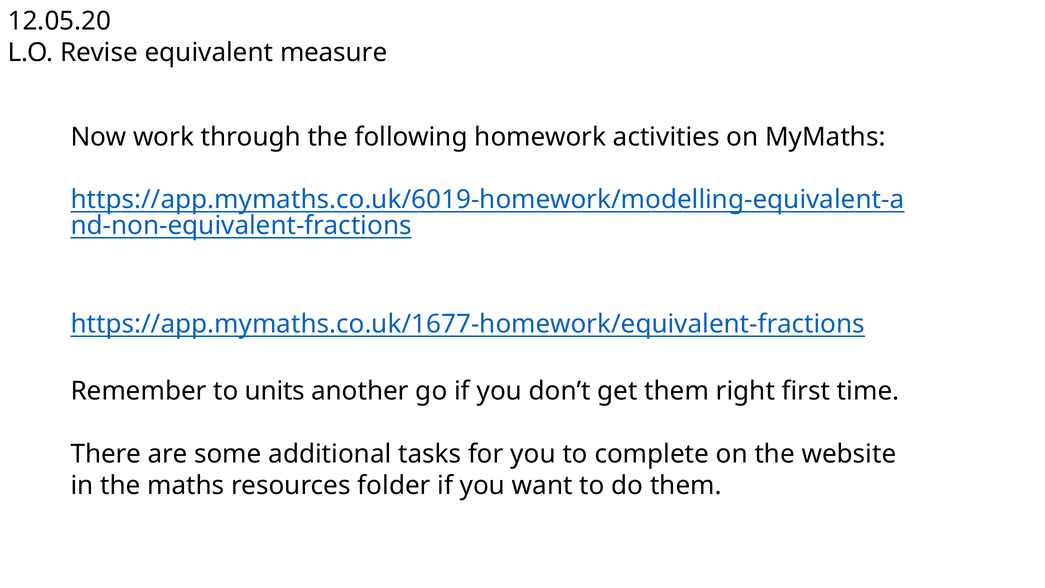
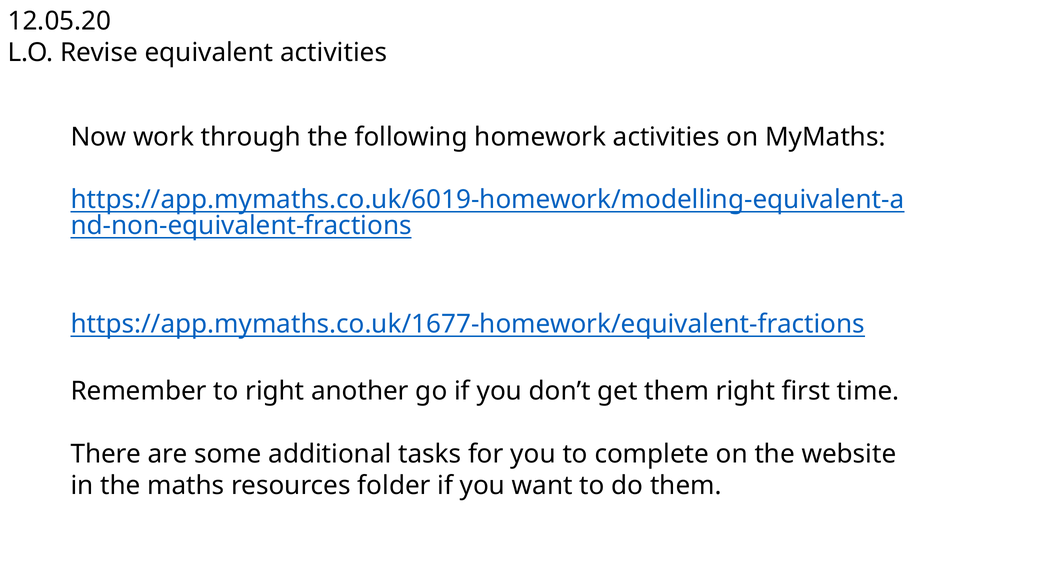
equivalent measure: measure -> activities
to units: units -> right
